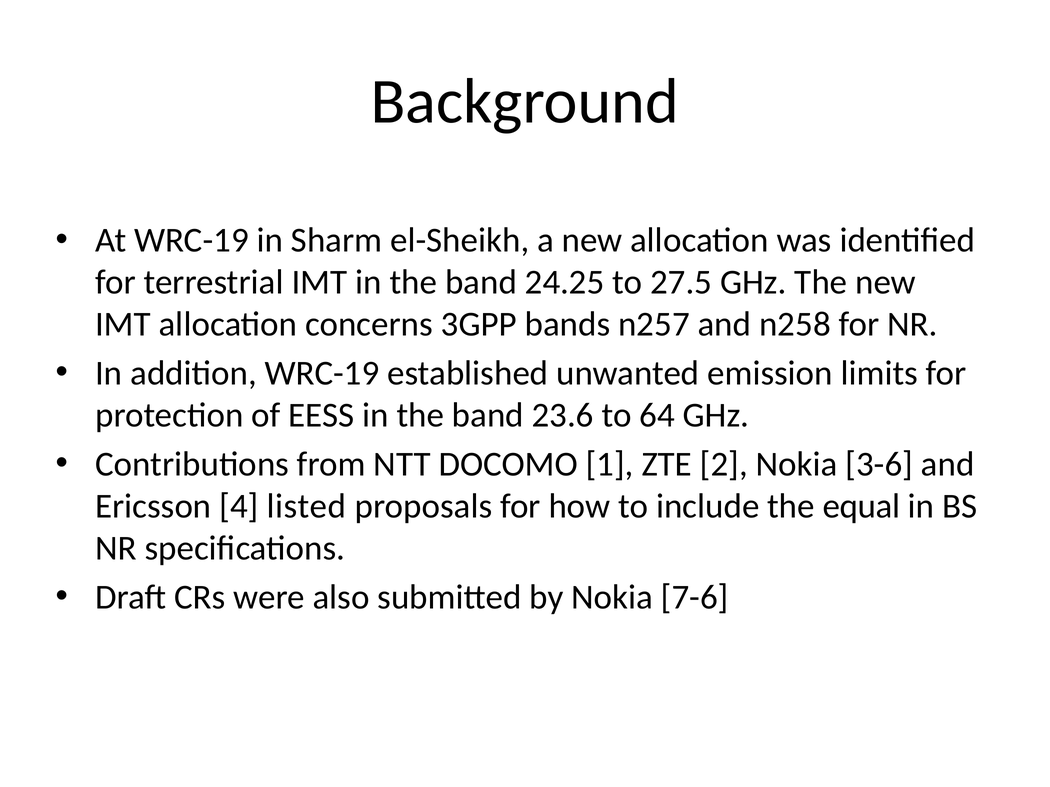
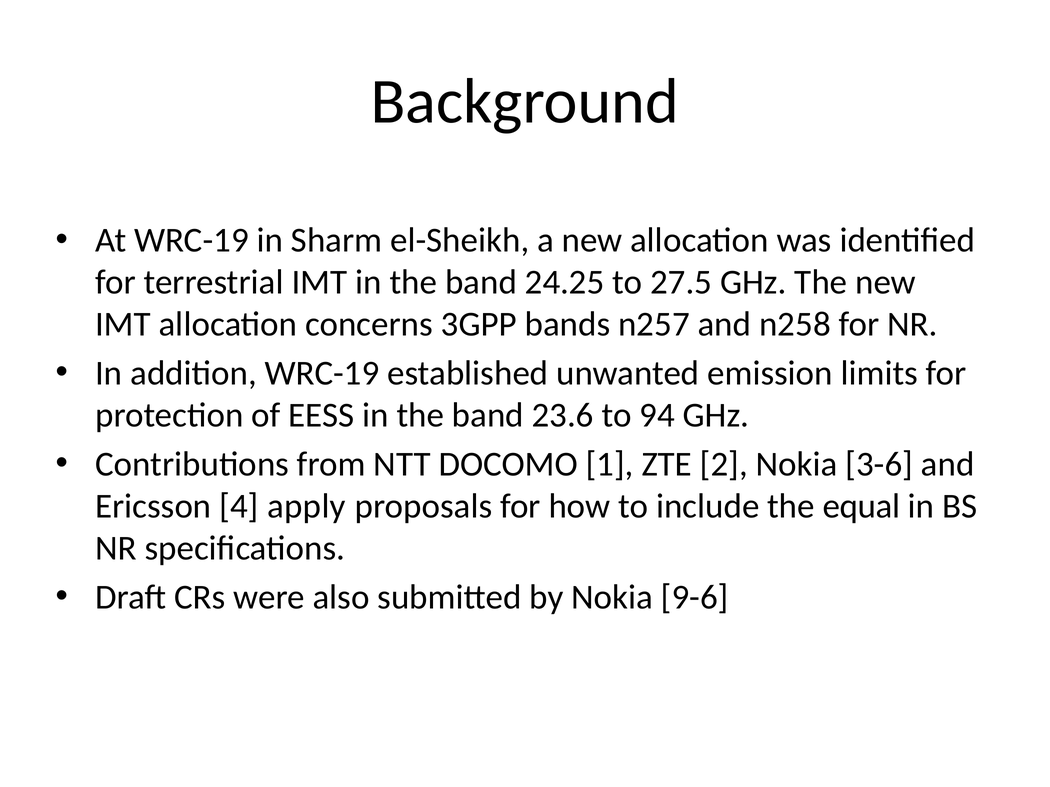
64: 64 -> 94
listed: listed -> apply
7-6: 7-6 -> 9-6
